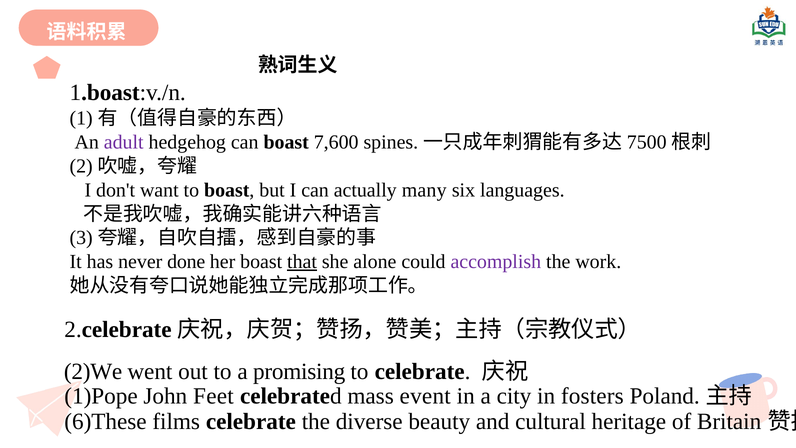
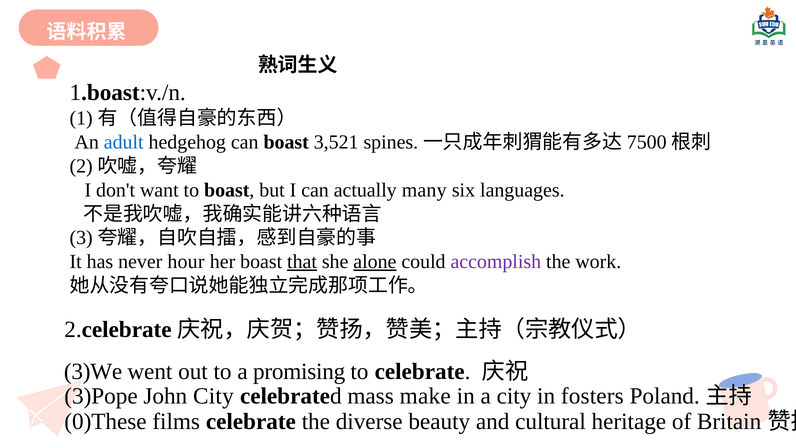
adult colour: purple -> blue
7,600: 7,600 -> 3,521
done: done -> hour
alone underline: none -> present
2)We: 2)We -> 3)We
1)Pope: 1)Pope -> 3)Pope
John Feet: Feet -> City
event: event -> make
6)These: 6)These -> 0)These
